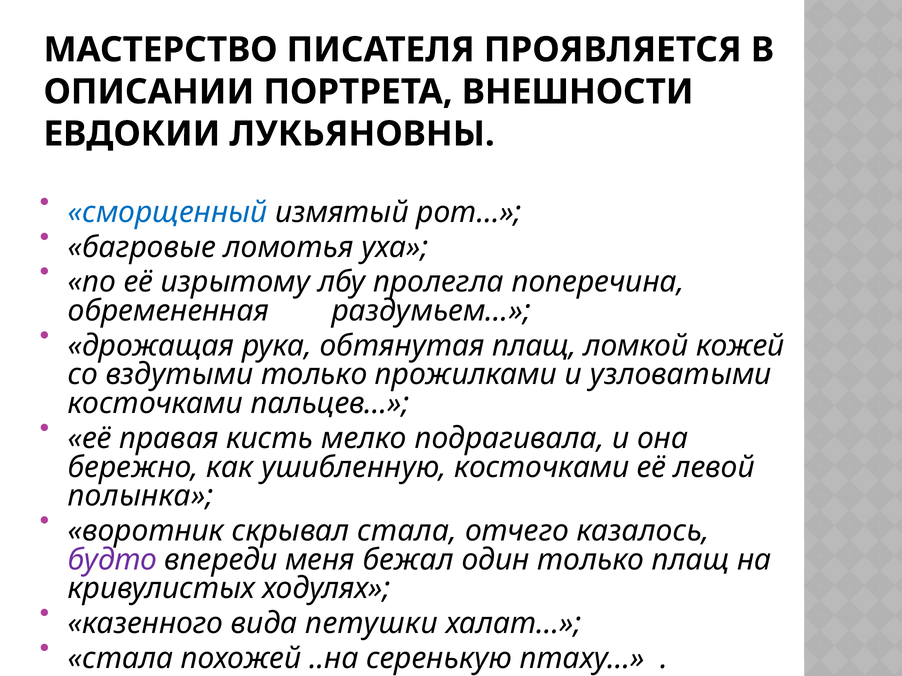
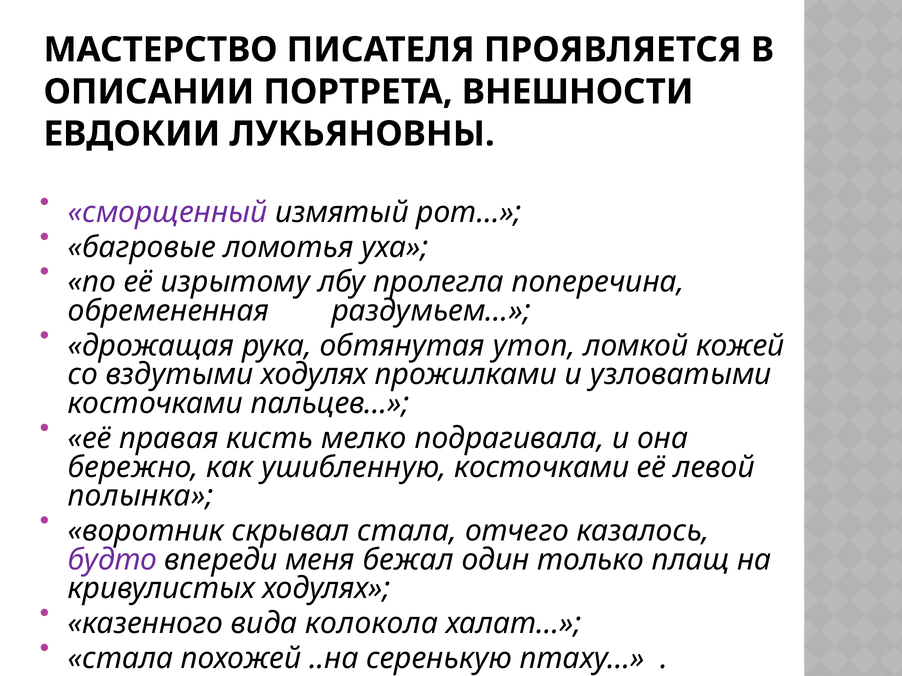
сморщенный colour: blue -> purple
обтянутая плащ: плащ -> утоп
вздутыми только: только -> ходулях
петушки: петушки -> колокола
